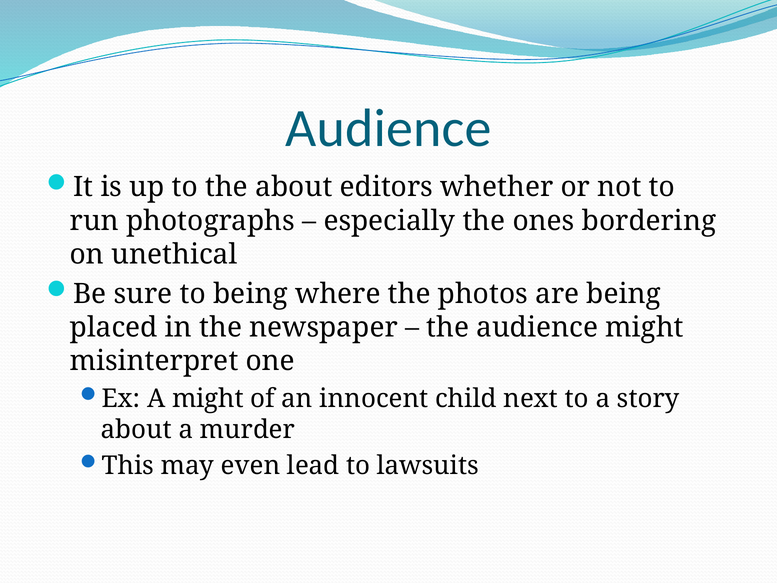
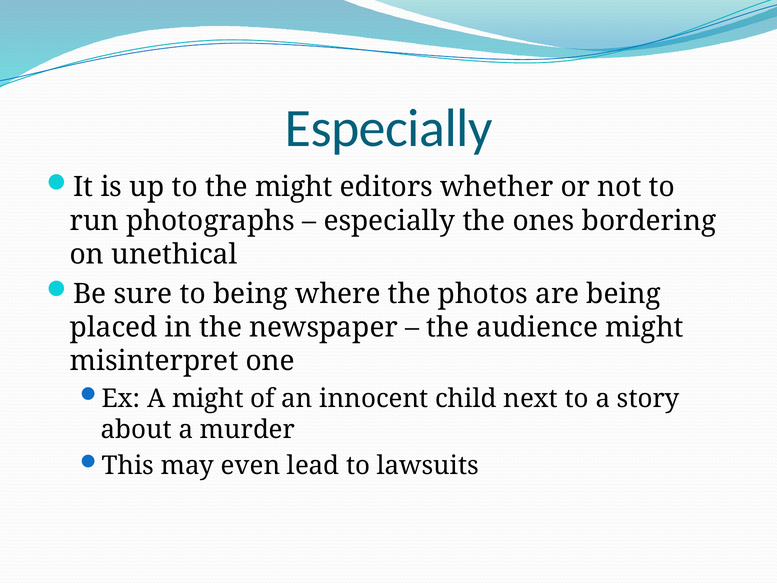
Audience at (388, 128): Audience -> Especially
the about: about -> might
